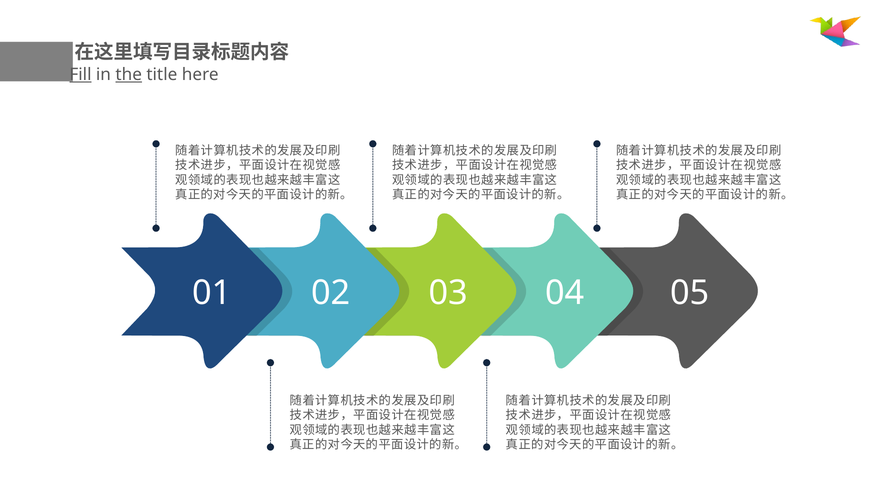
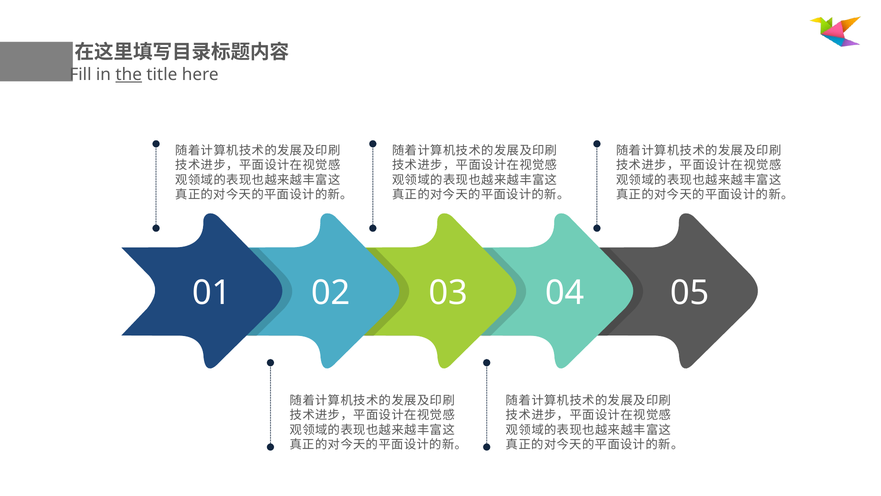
Fill underline: present -> none
